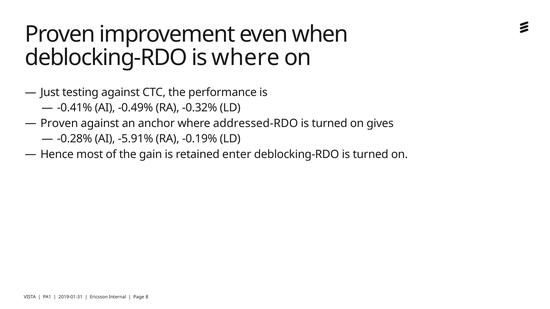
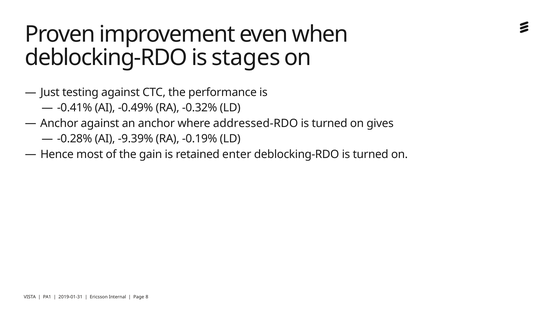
is where: where -> stages
Proven at (59, 123): Proven -> Anchor
-5.91%: -5.91% -> -9.39%
